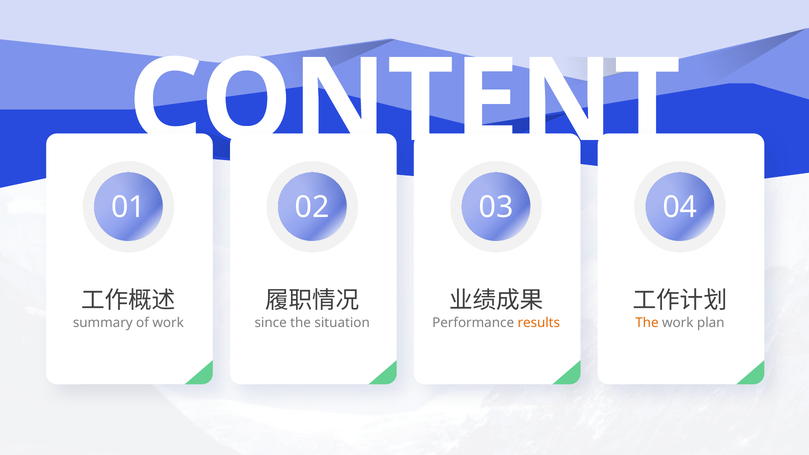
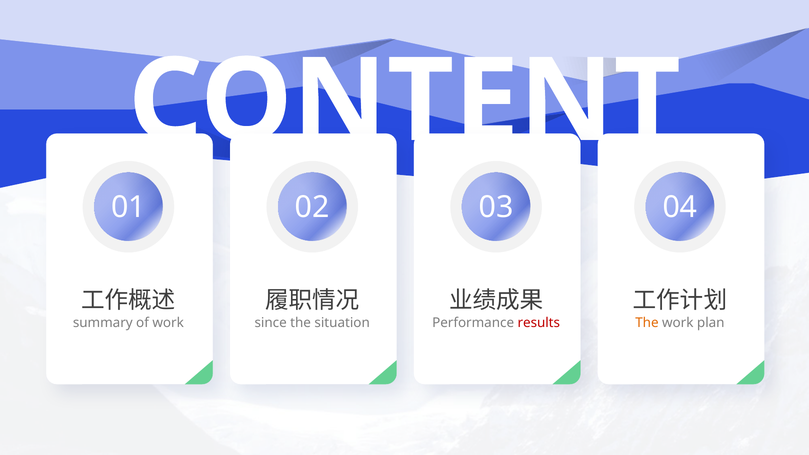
results colour: orange -> red
